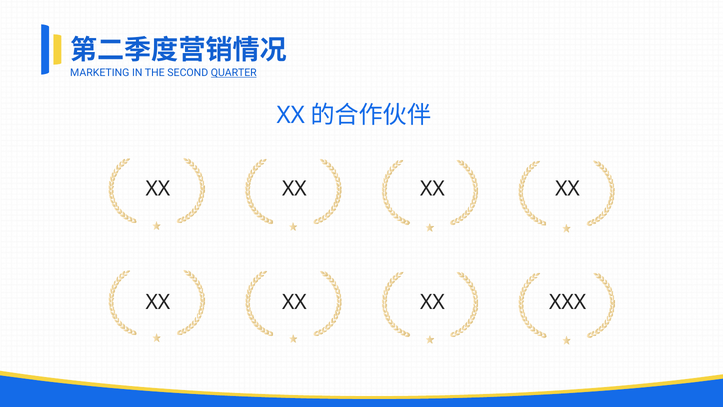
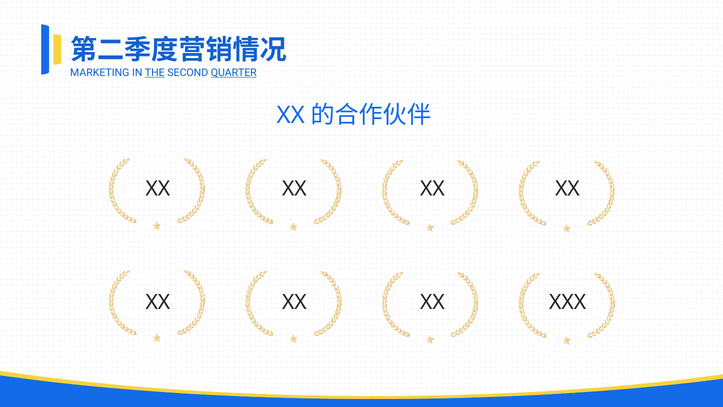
THE underline: none -> present
